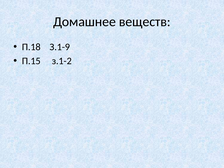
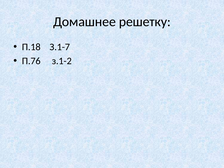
веществ: веществ -> решетку
З.1-9: З.1-9 -> З.1-7
П.15: П.15 -> П.76
